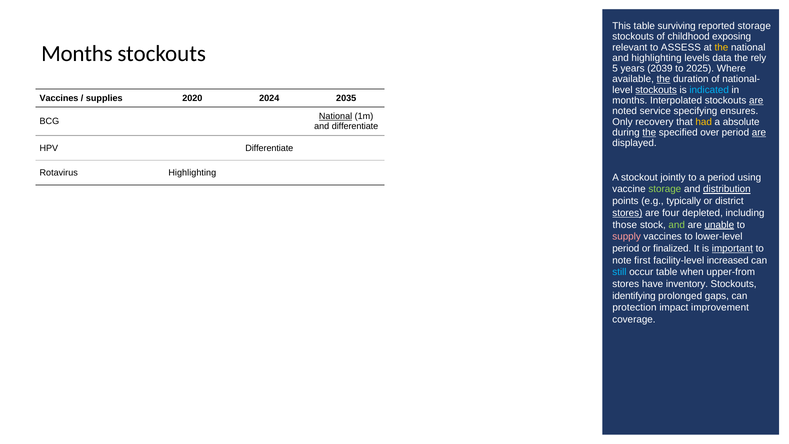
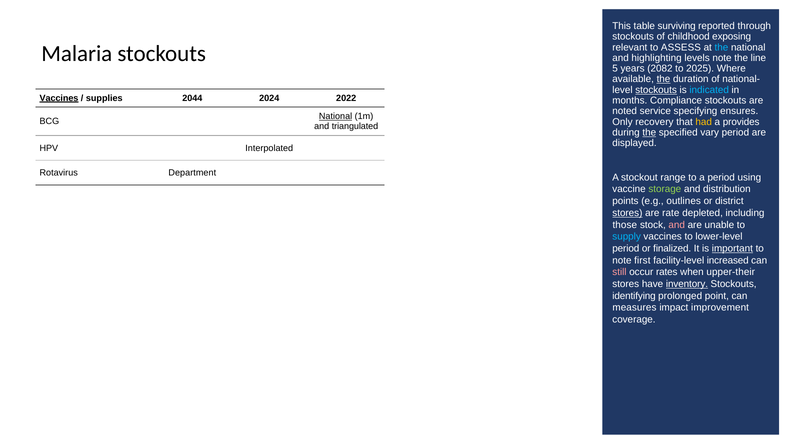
reported storage: storage -> through
the at (721, 47) colour: yellow -> light blue
Months at (77, 54): Months -> Malaria
levels data: data -> note
rely: rely -> line
2039: 2039 -> 2082
Vaccines at (59, 98) underline: none -> present
2020: 2020 -> 2044
2035: 2035 -> 2022
Interpolated: Interpolated -> Compliance
are at (756, 100) underline: present -> none
absolute: absolute -> provides
and differentiate: differentiate -> triangulated
over: over -> vary
are at (759, 132) underline: present -> none
HPV Differentiate: Differentiate -> Interpolated
Rotavirus Highlighting: Highlighting -> Department
jointly: jointly -> range
distribution underline: present -> none
typically: typically -> outlines
four: four -> rate
and at (677, 225) colour: light green -> pink
unable underline: present -> none
supply colour: pink -> light blue
still colour: light blue -> pink
occur table: table -> rates
upper-from: upper-from -> upper-their
inventory underline: none -> present
gaps: gaps -> point
protection: protection -> measures
